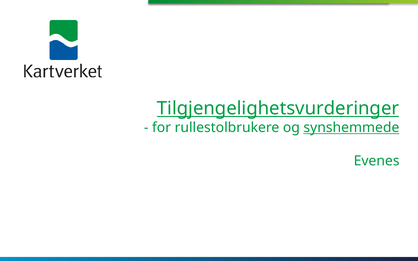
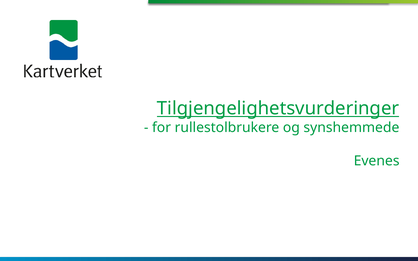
synshemmede underline: present -> none
